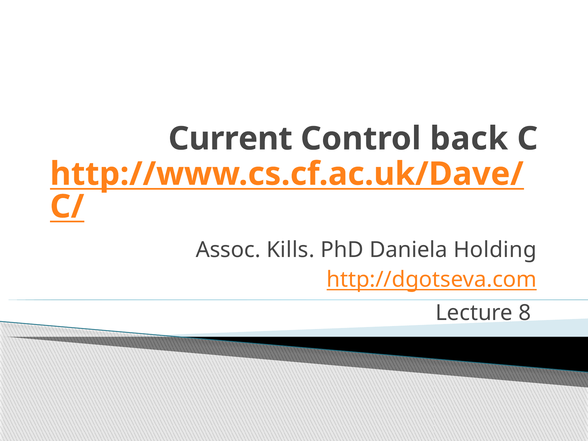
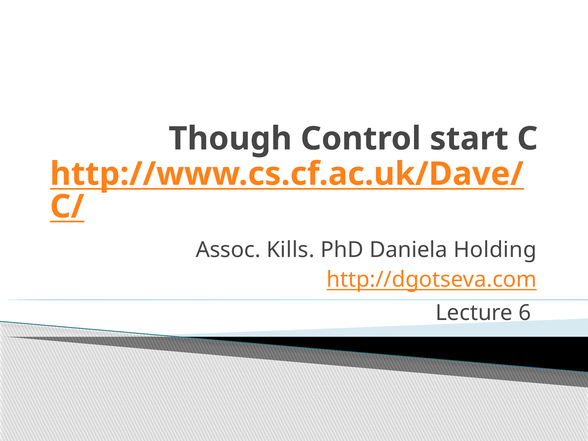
Current: Current -> Though
back: back -> start
8: 8 -> 6
